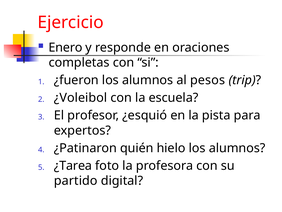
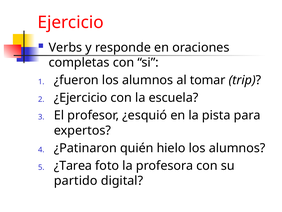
Enero: Enero -> Verbs
pesos: pesos -> tomar
¿Voleibol: ¿Voleibol -> ¿Ejercicio
